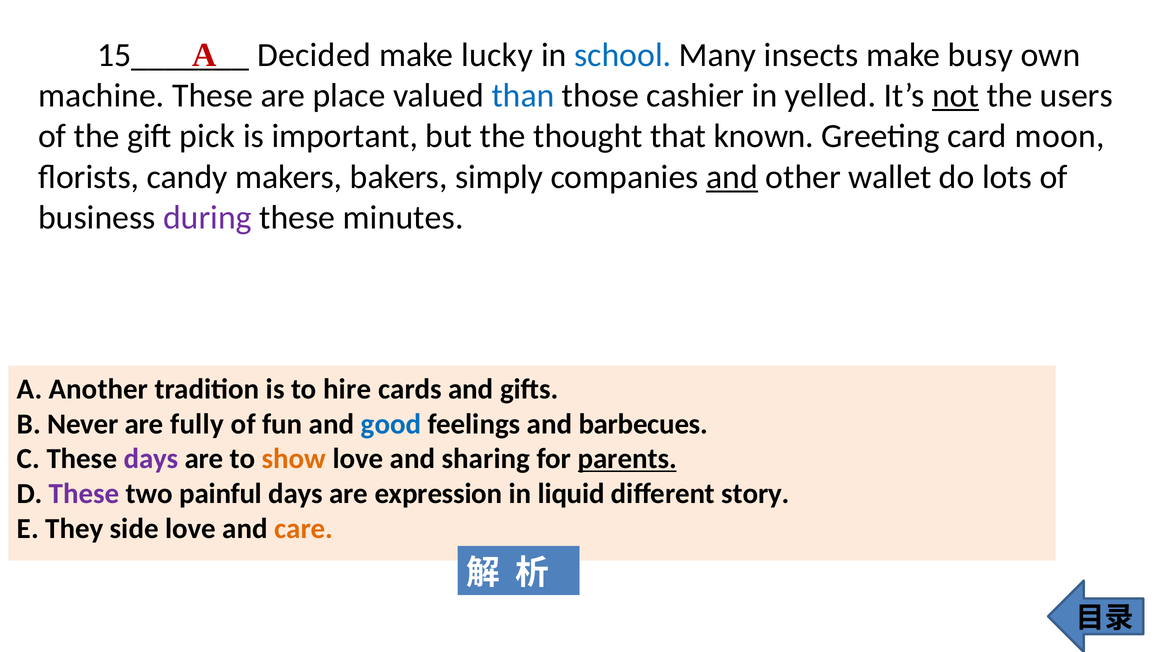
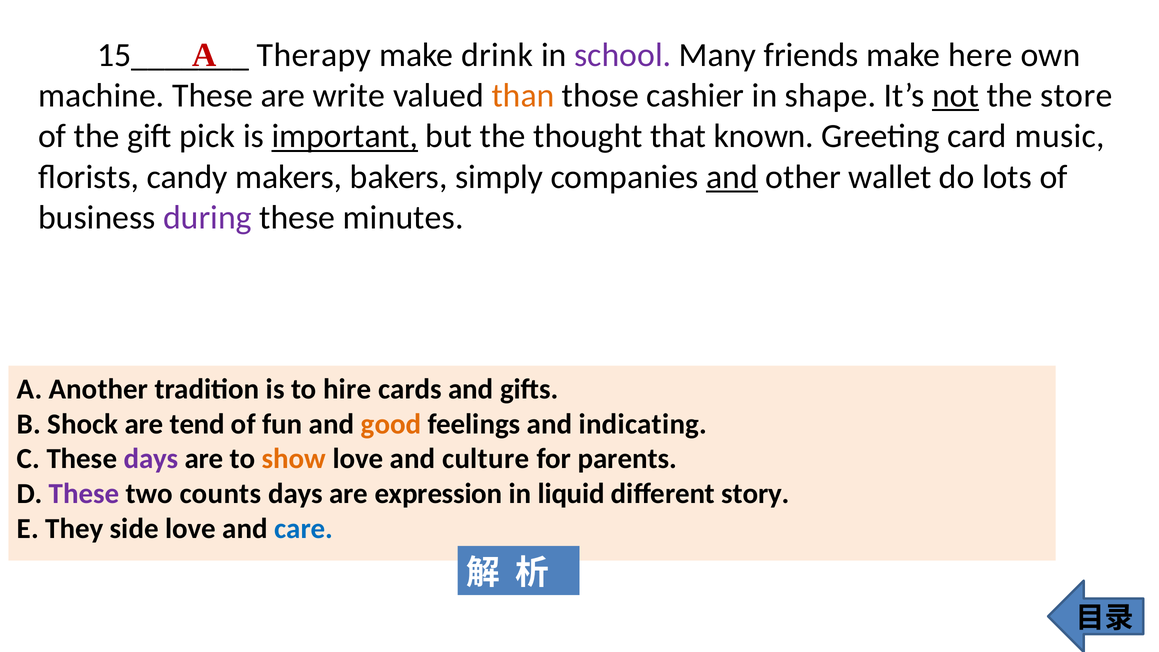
Decided: Decided -> Therapy
lucky: lucky -> drink
school colour: blue -> purple
insects: insects -> friends
busy: busy -> here
place: place -> write
than colour: blue -> orange
yelled: yelled -> shape
users: users -> store
important underline: none -> present
moon: moon -> music
Never: Never -> Shock
fully: fully -> tend
good colour: blue -> orange
barbecues: barbecues -> indicating
sharing: sharing -> culture
parents underline: present -> none
painful: painful -> counts
care colour: orange -> blue
